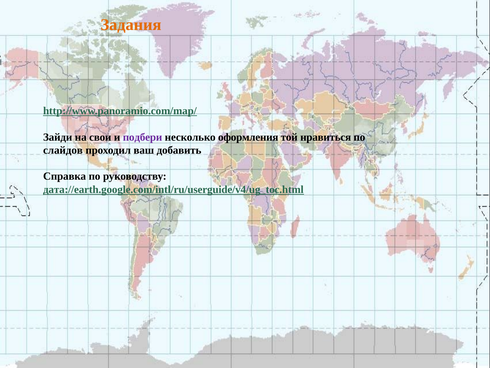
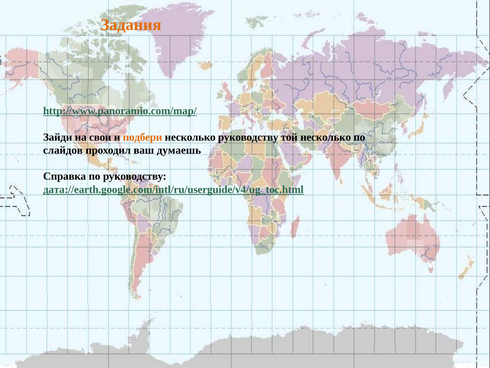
подбери colour: purple -> orange
несколько оформления: оформления -> руководству
той нравиться: нравиться -> несколько
добавить: добавить -> думаешь
